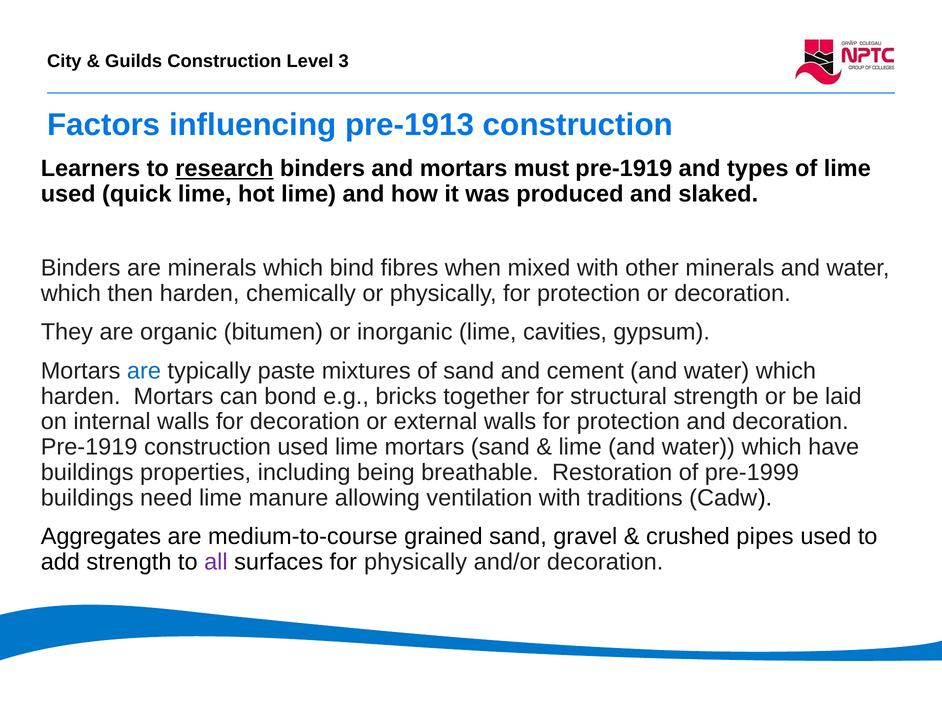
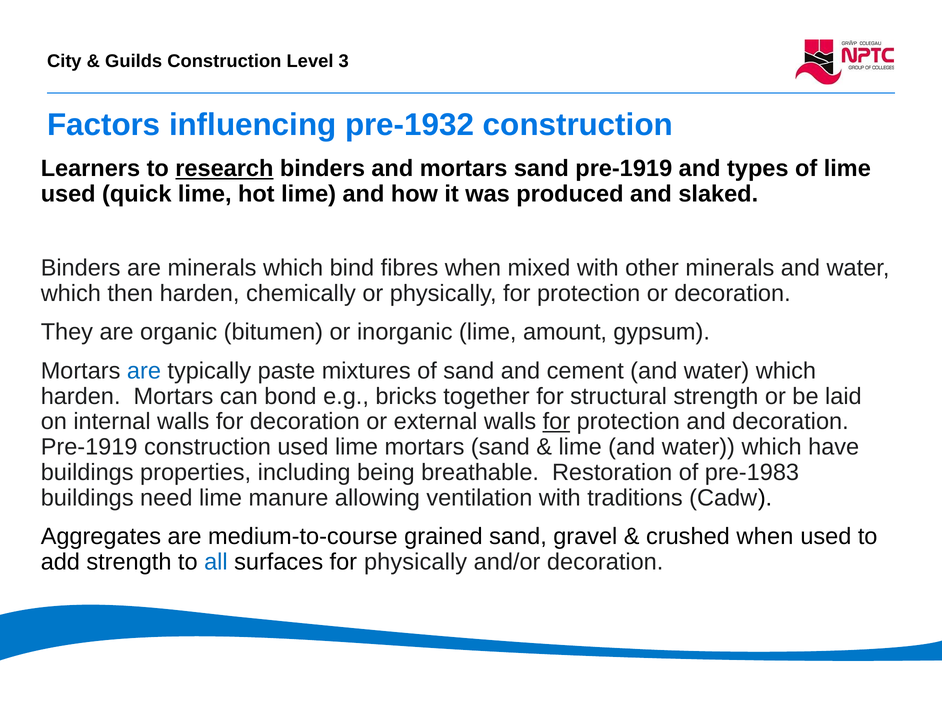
pre-1913: pre-1913 -> pre-1932
and mortars must: must -> sand
cavities: cavities -> amount
for at (556, 421) underline: none -> present
pre-1999: pre-1999 -> pre-1983
crushed pipes: pipes -> when
all colour: purple -> blue
